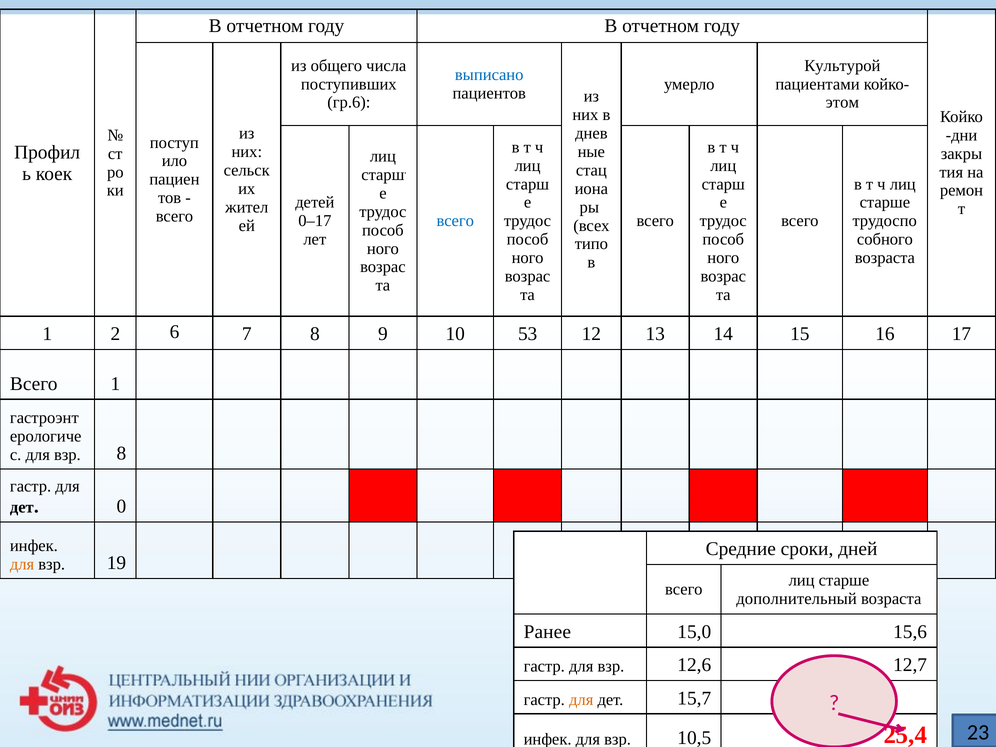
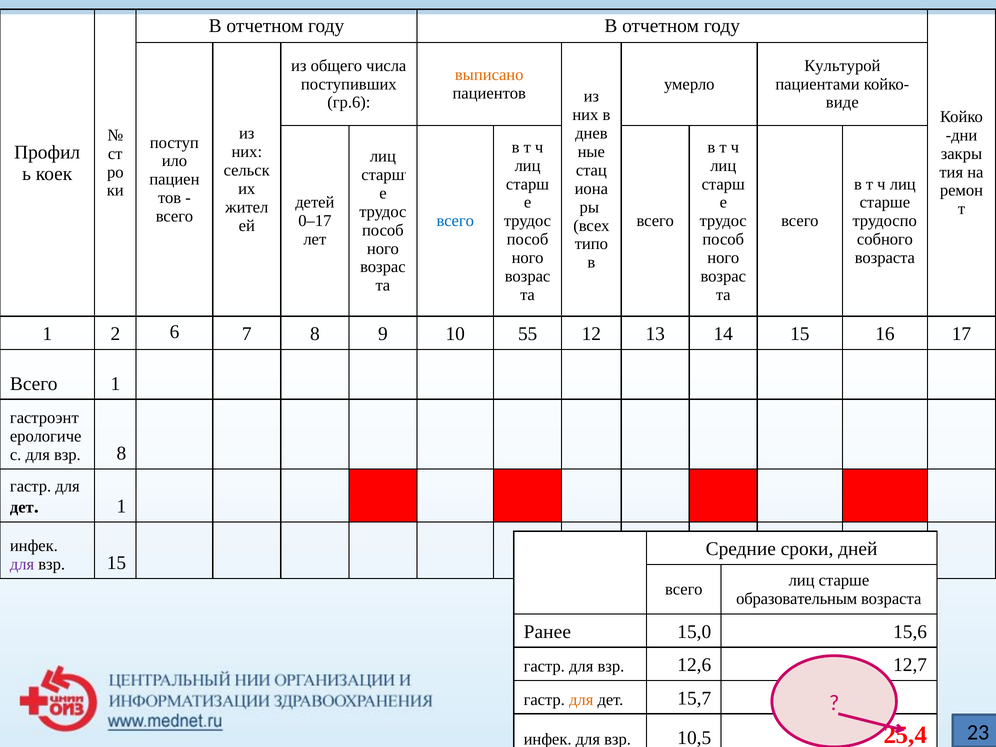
выписано colour: blue -> orange
этом: этом -> виде
53: 53 -> 55
дет 0: 0 -> 1
для at (22, 564) colour: orange -> purple
взр 19: 19 -> 15
дополнительный: дополнительный -> образовательным
